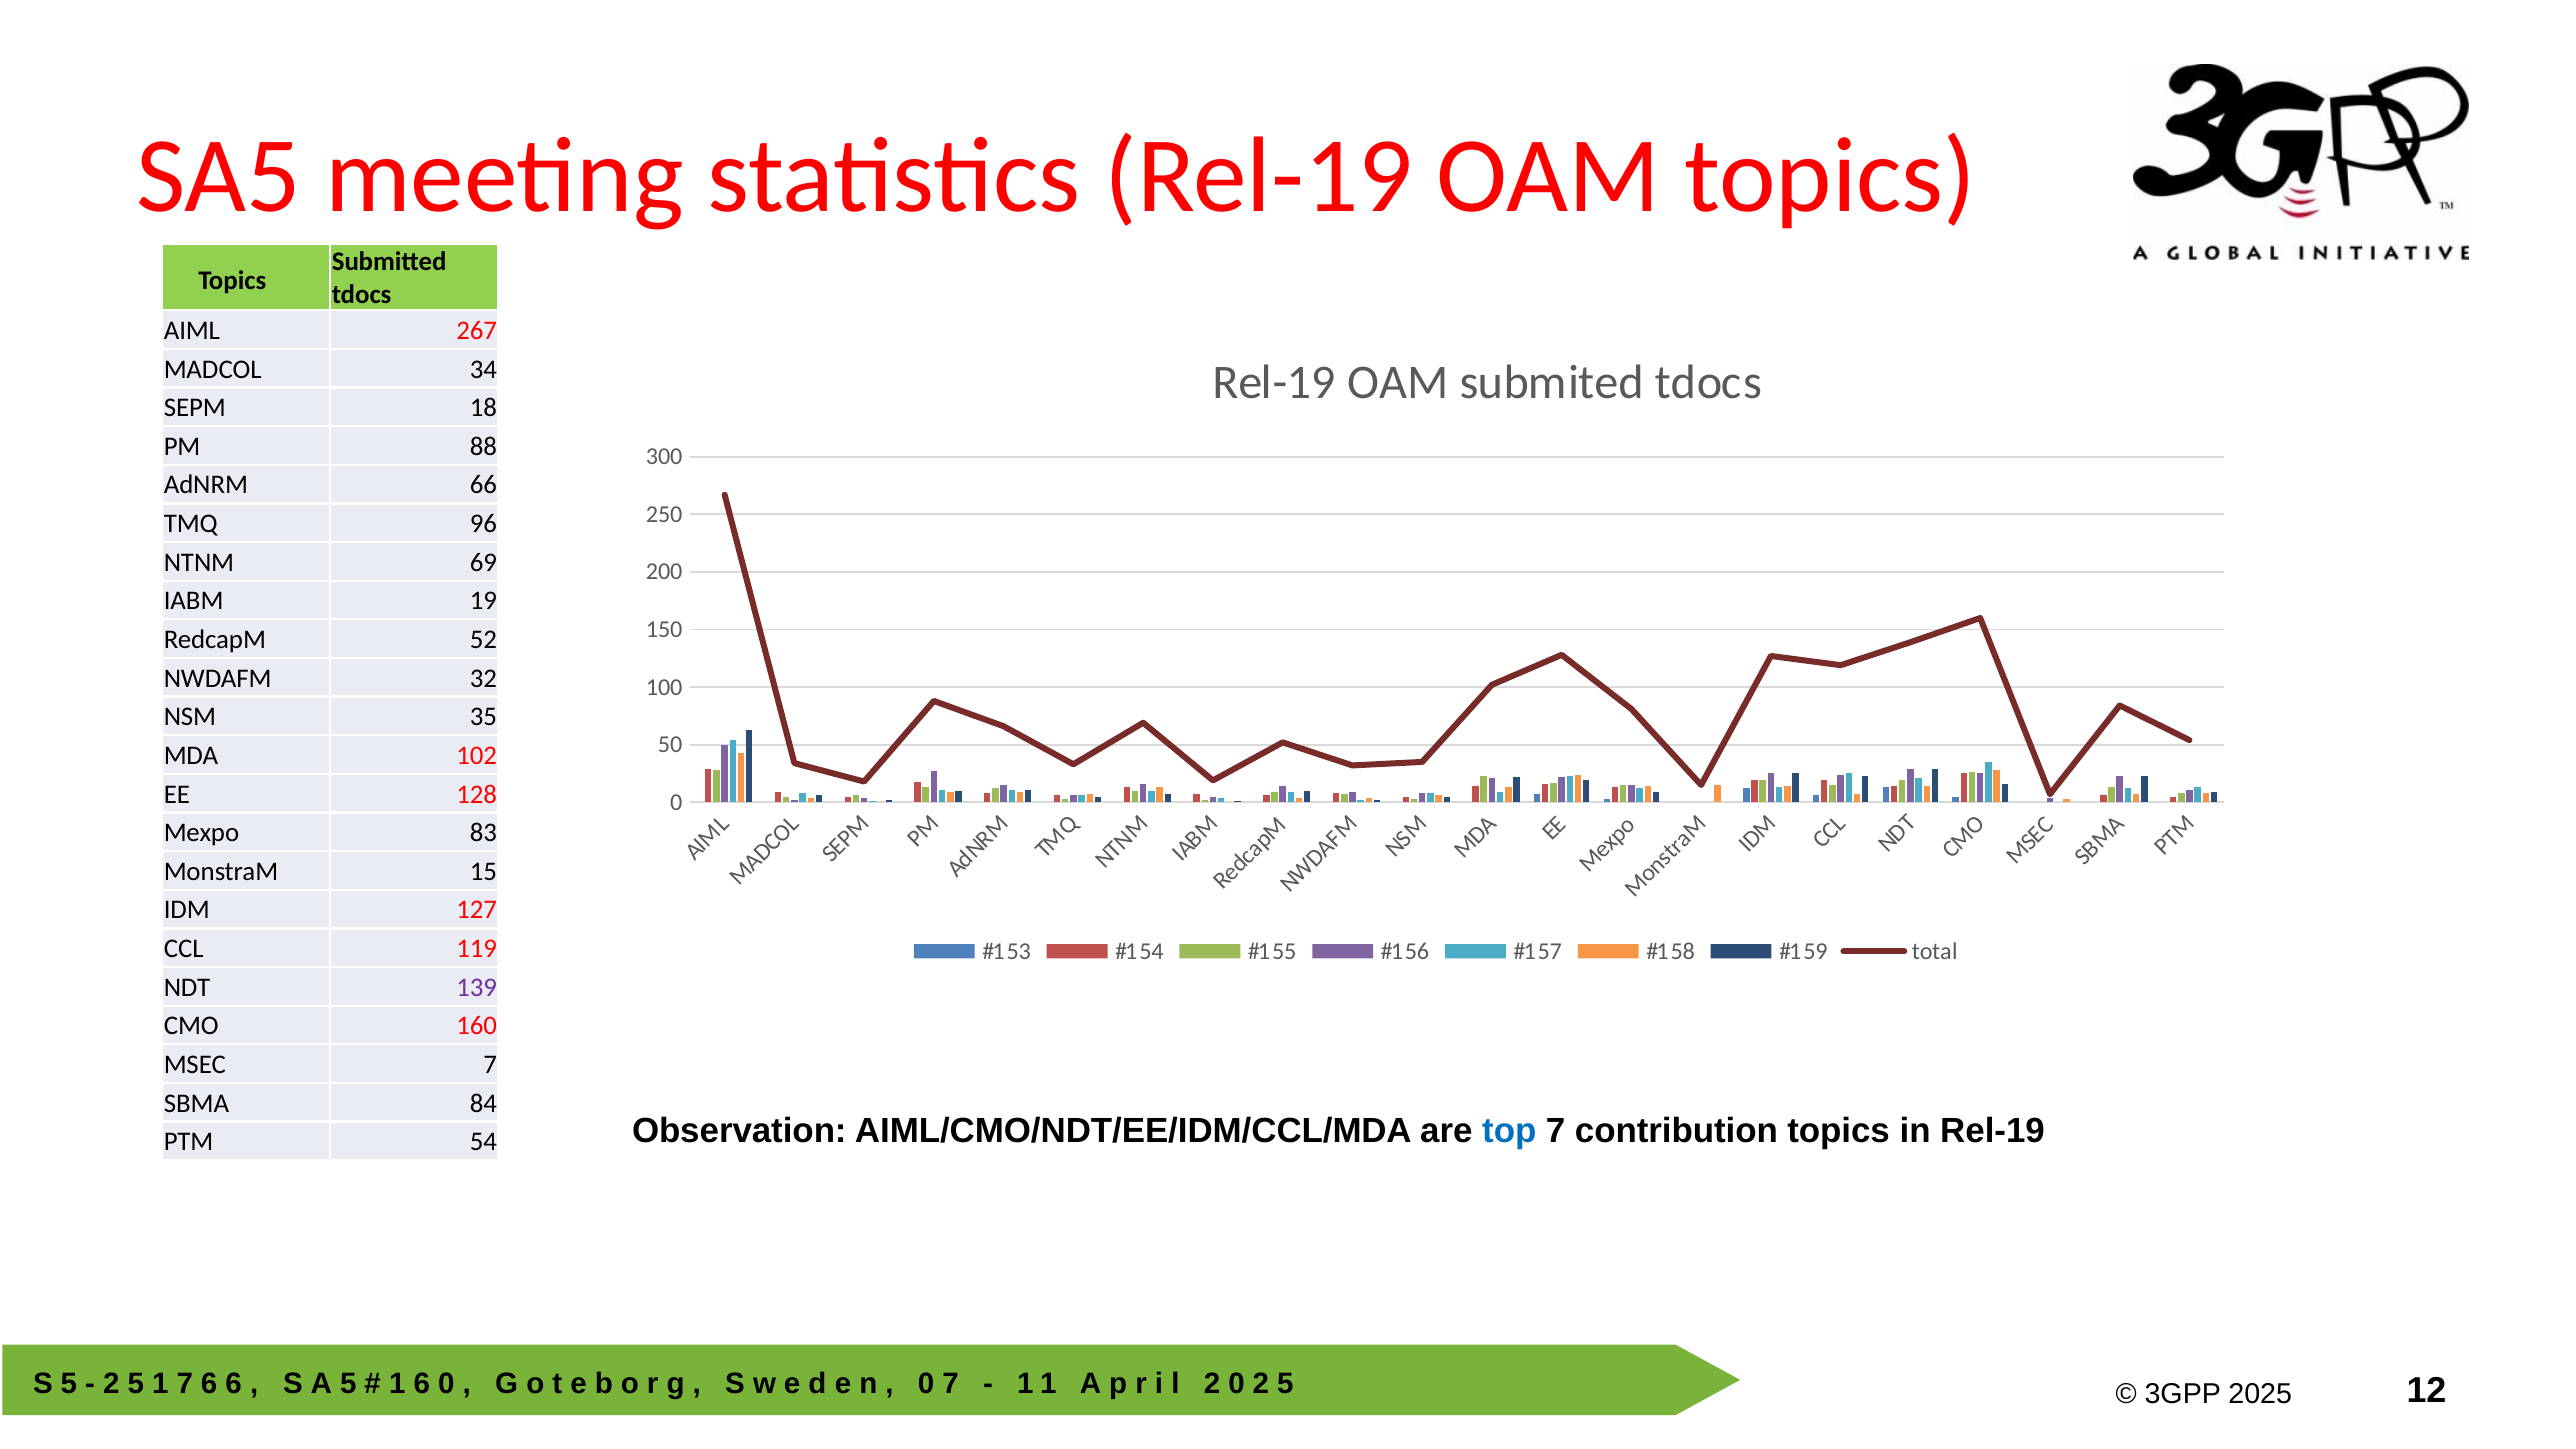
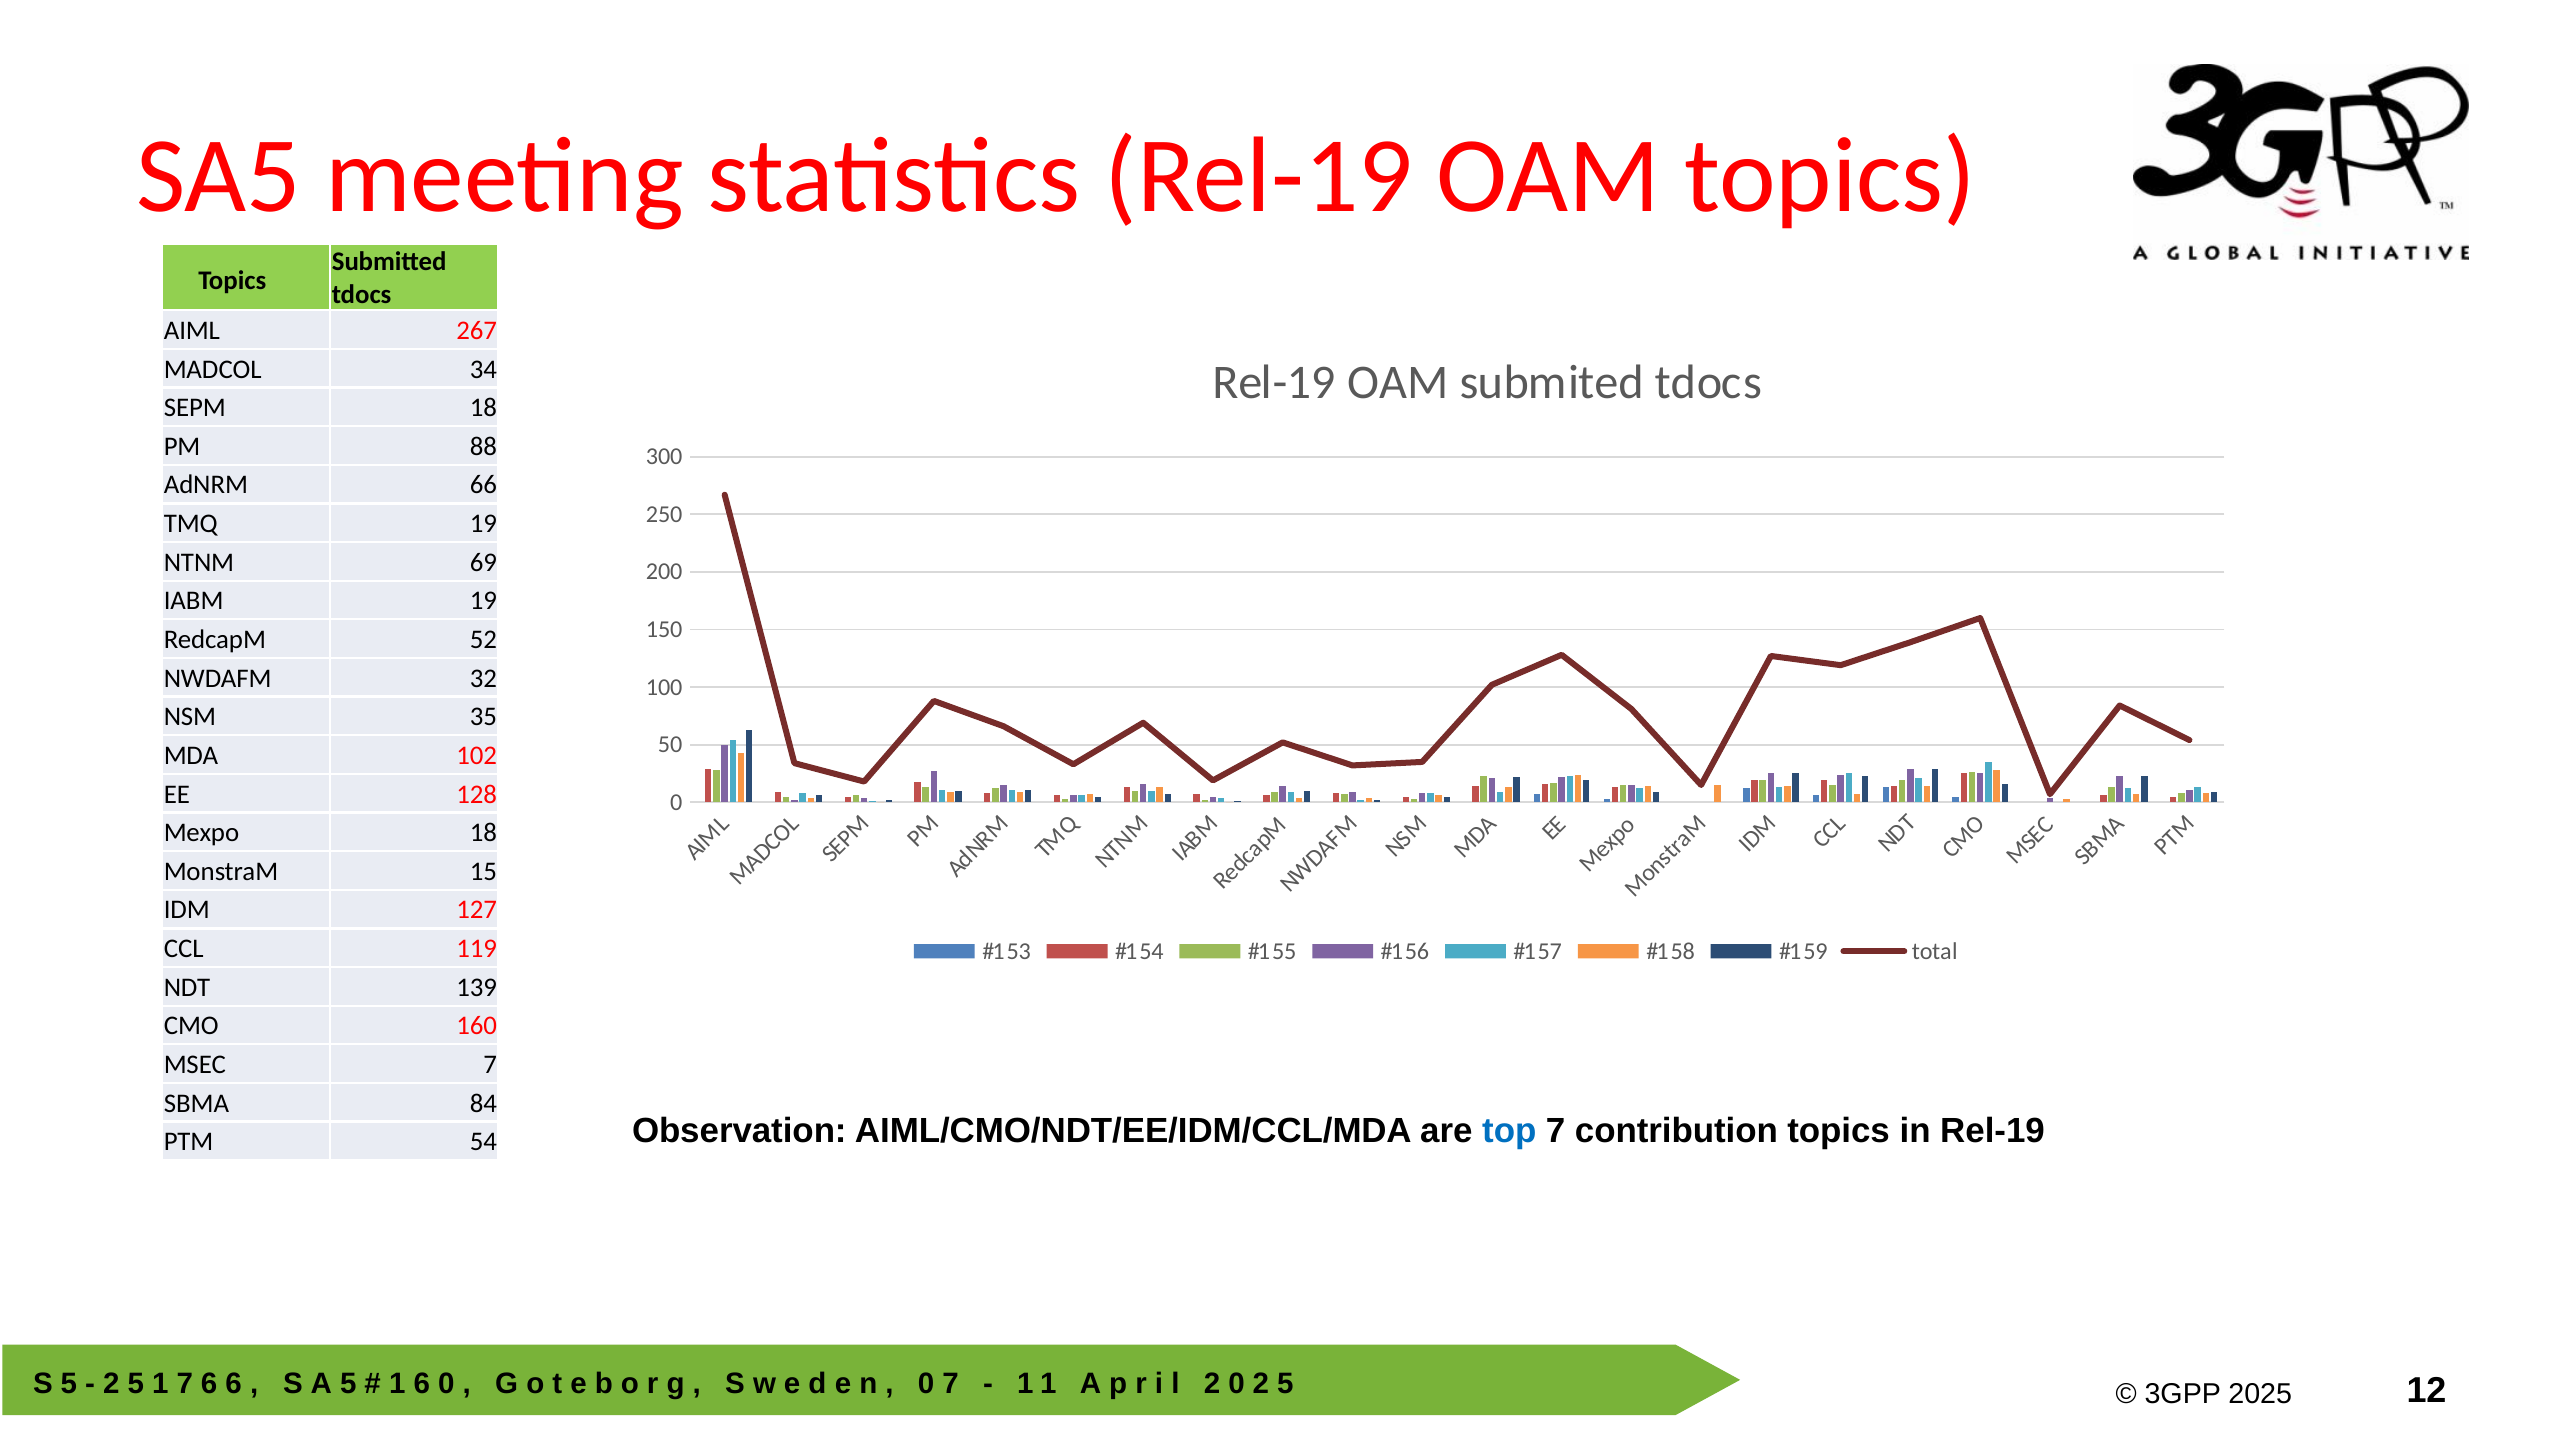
TMQ 96: 96 -> 19
Mexpo 83: 83 -> 18
139 colour: purple -> black
